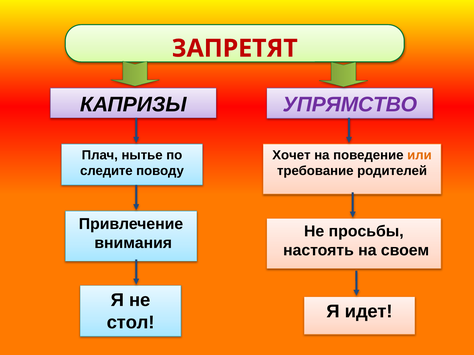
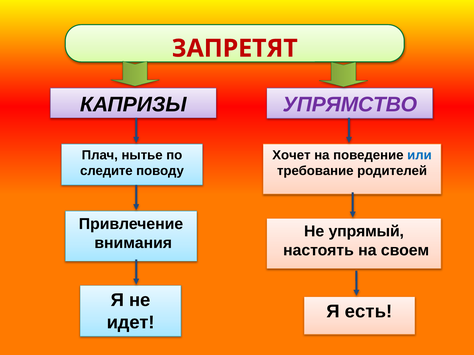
или colour: orange -> blue
просьбы: просьбы -> упрямый
идет: идет -> есть
стол: стол -> идет
